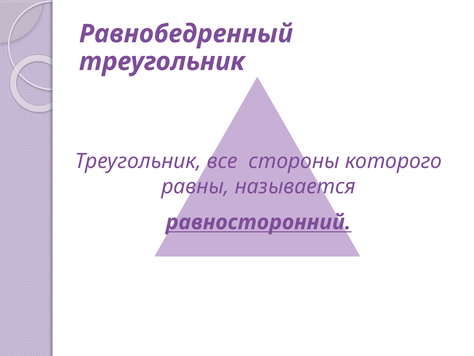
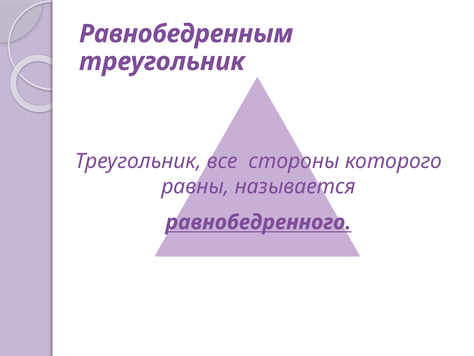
Равнобедренный: Равнобедренный -> Равнобедренным
равносторонний: равносторонний -> равнобедренного
